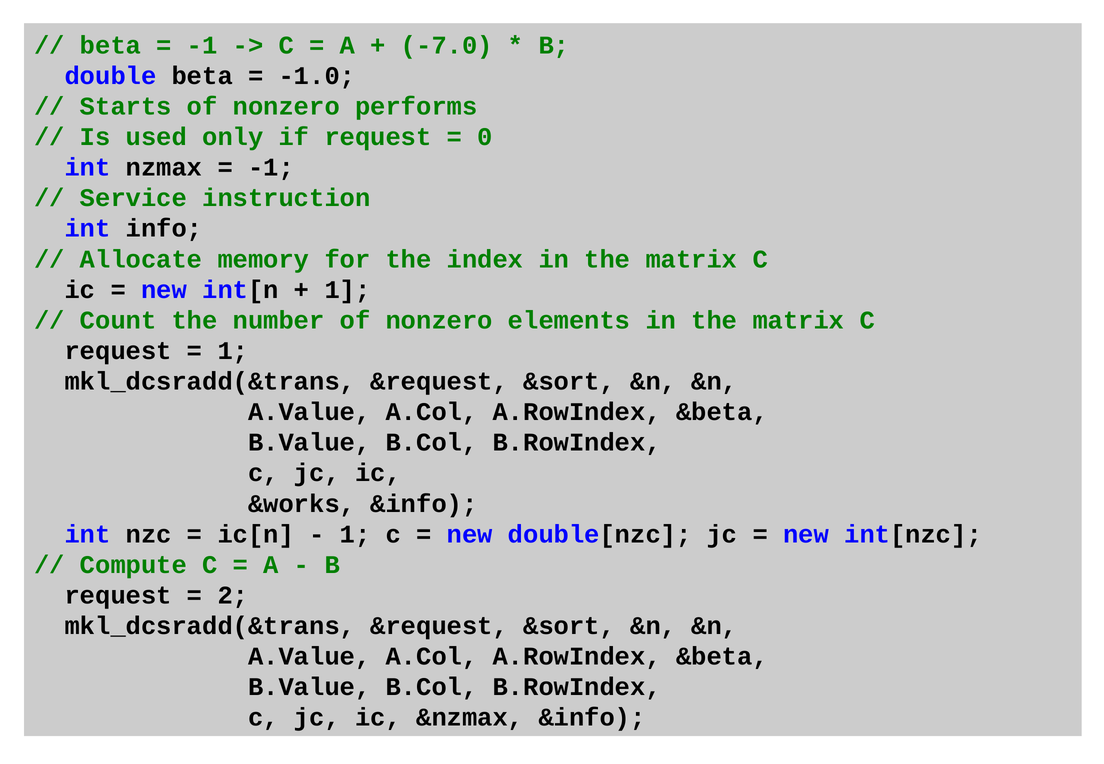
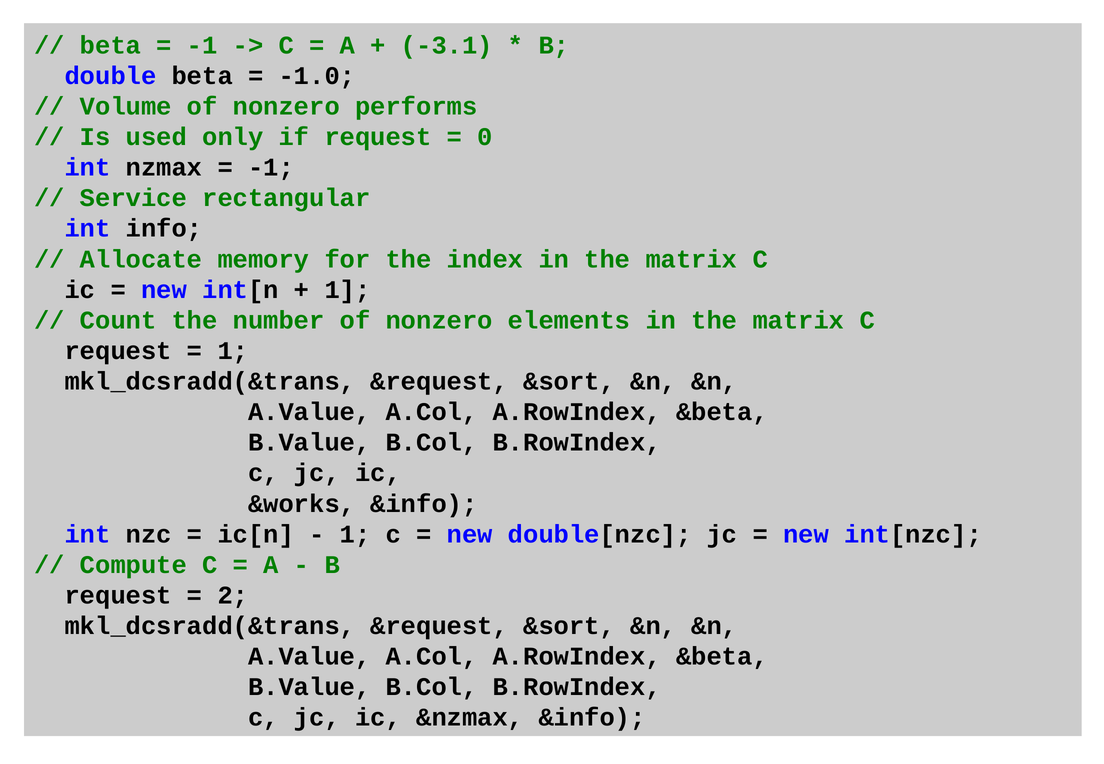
-7.0: -7.0 -> -3.1
Starts: Starts -> Volume
instruction: instruction -> rectangular
